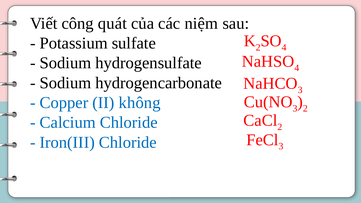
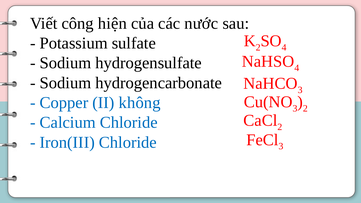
quát: quát -> hiện
niệm: niệm -> nước
